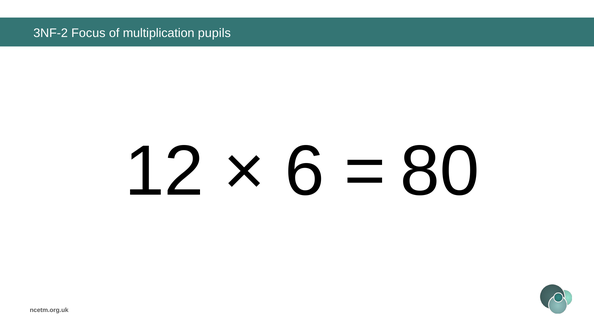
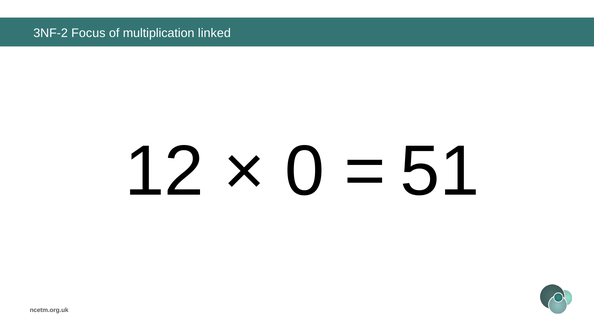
pupils: pupils -> linked
6: 6 -> 0
80: 80 -> 51
